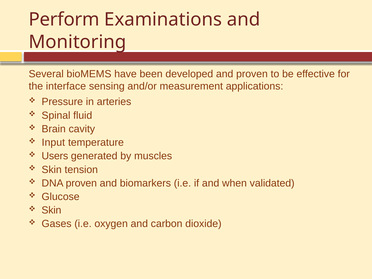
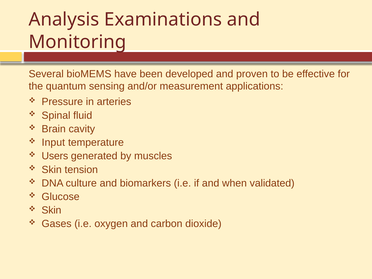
Perform: Perform -> Analysis
interface: interface -> quantum
DNA proven: proven -> culture
